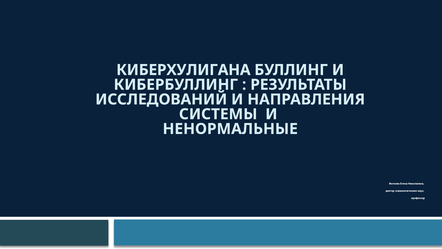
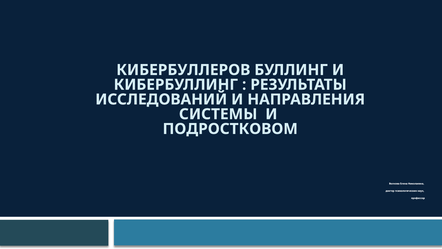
КИБЕРХУЛИГАНА: КИБЕРХУЛИГАНА -> КИБЕРБУЛЛЕРОВ
НЕНОРМАЛЬНЫЕ: НЕНОРМАЛЬНЫЕ -> ПОДРОСТКОВОМ
